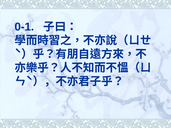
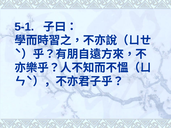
0-1: 0-1 -> 5-1
